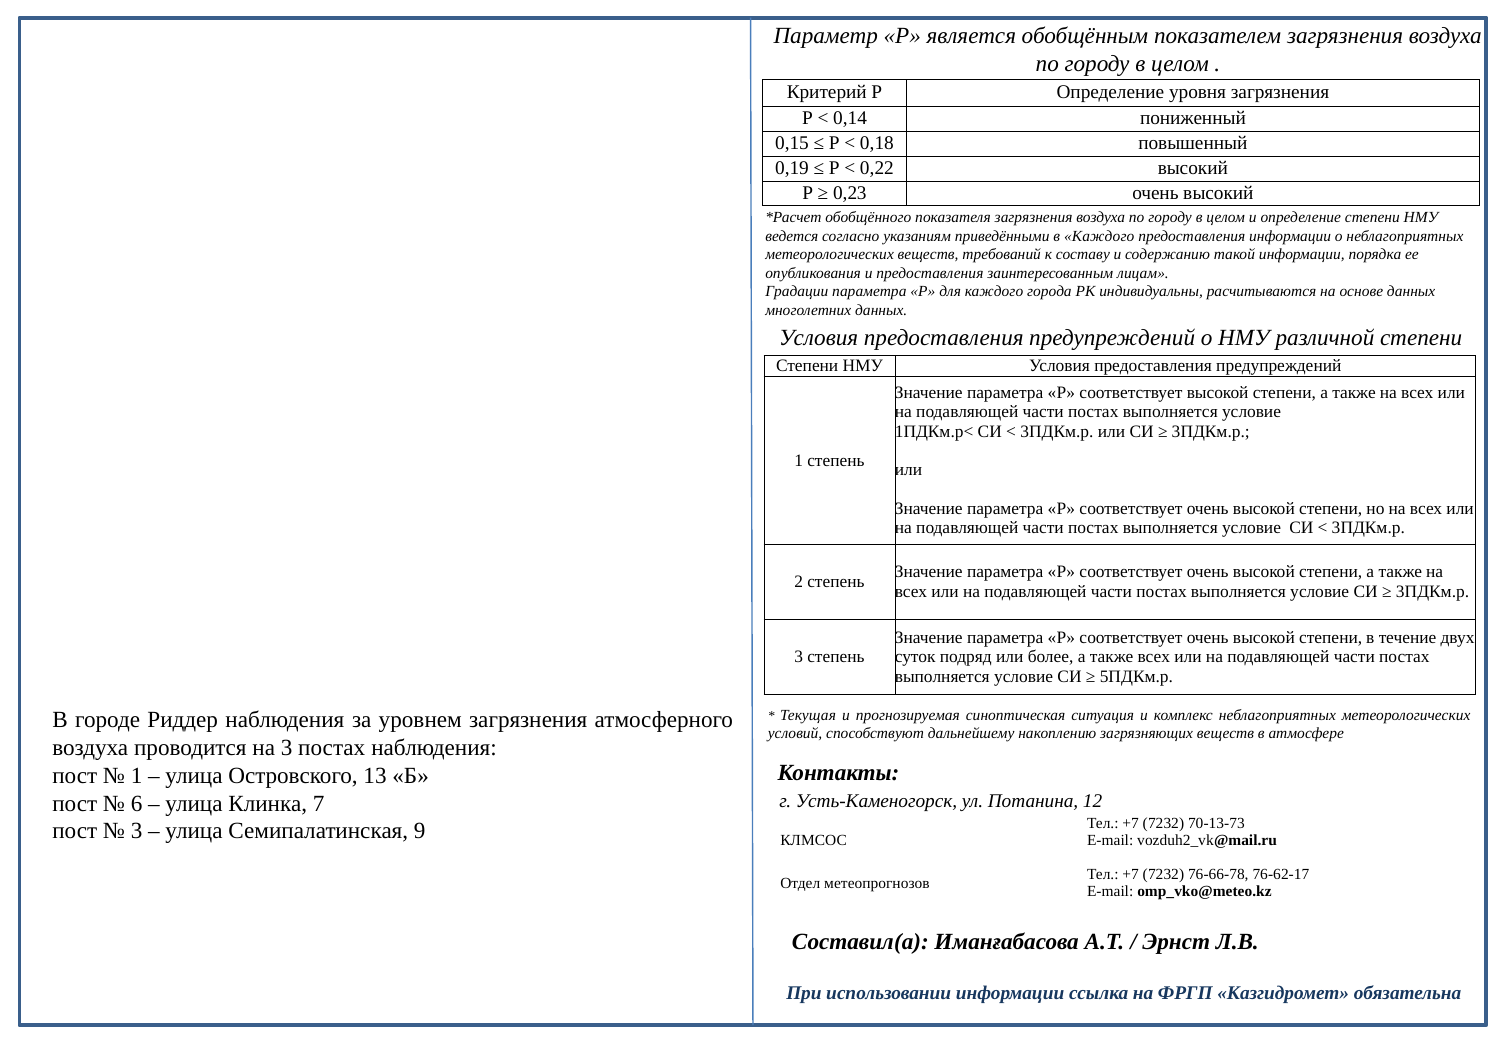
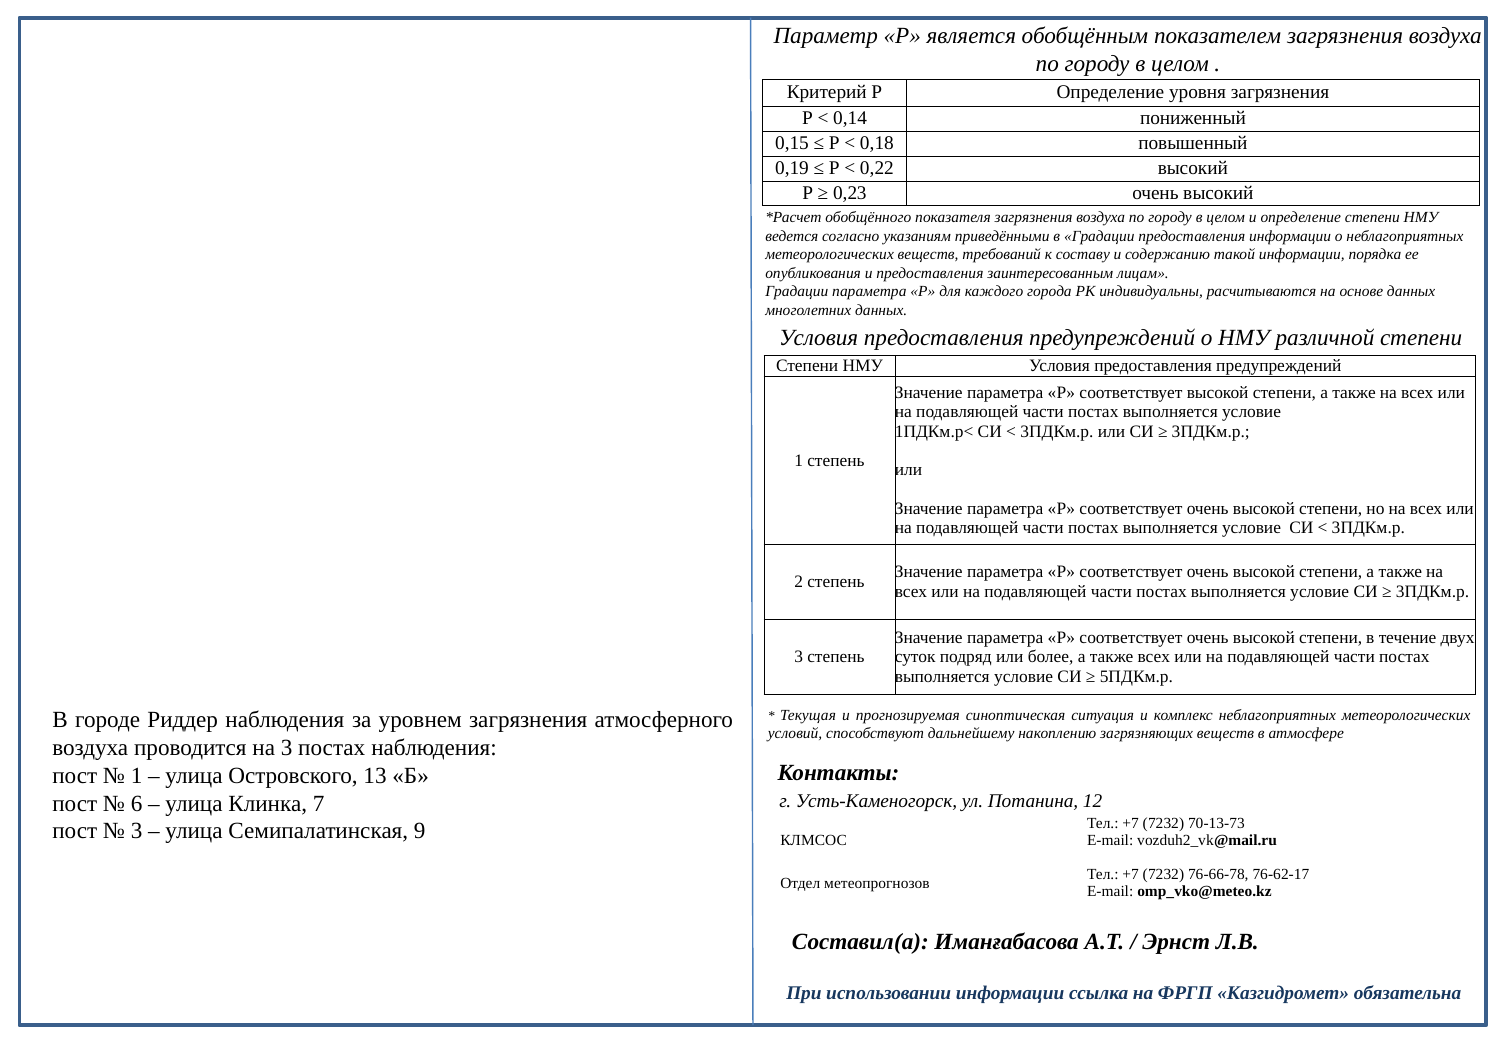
в Каждого: Каждого -> Градации
